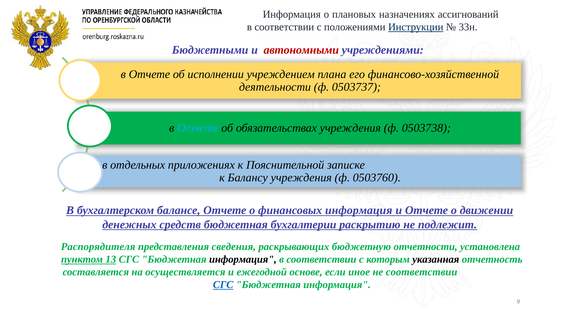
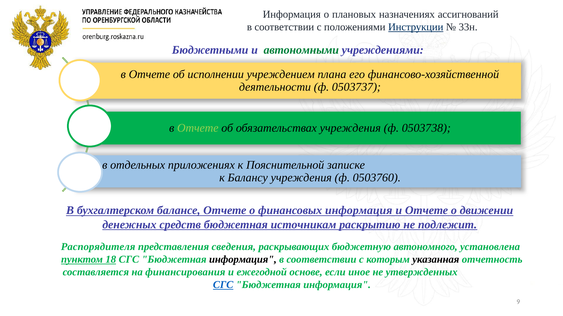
автономными colour: red -> green
Отчете at (198, 128) colour: light blue -> light green
бухгалтерии: бухгалтерии -> источникам
отчетности: отчетности -> автономного
13: 13 -> 18
осуществляется: осуществляется -> финансирования
не соответствии: соответствии -> утвержденных
